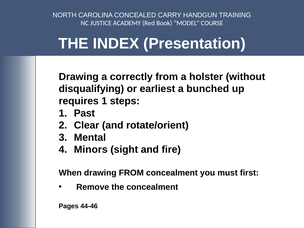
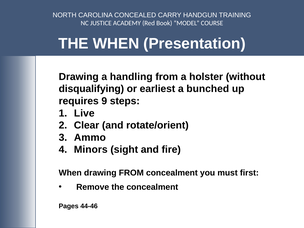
THE INDEX: INDEX -> WHEN
correctly: correctly -> handling
requires 1: 1 -> 9
Past: Past -> Live
Mental: Mental -> Ammo
